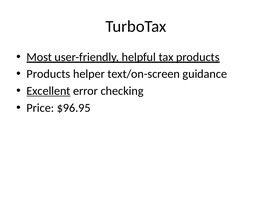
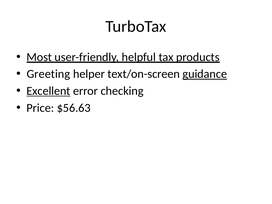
Products at (48, 74): Products -> Greeting
guidance underline: none -> present
$96.95: $96.95 -> $56.63
